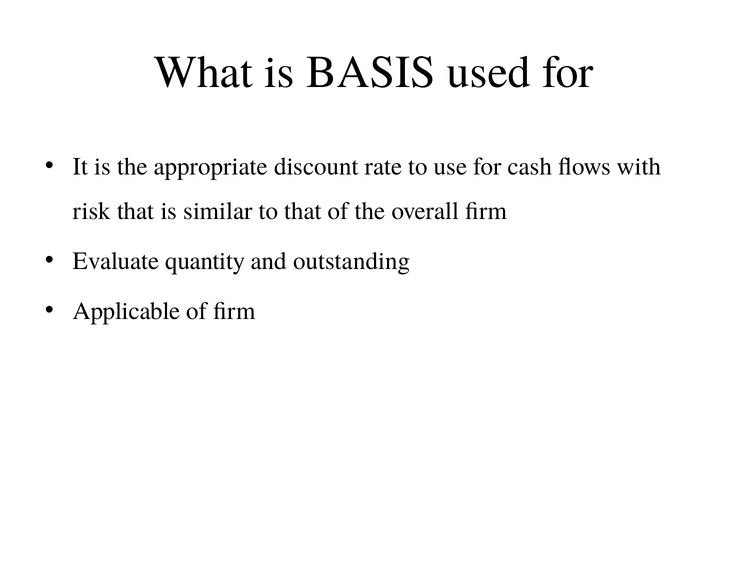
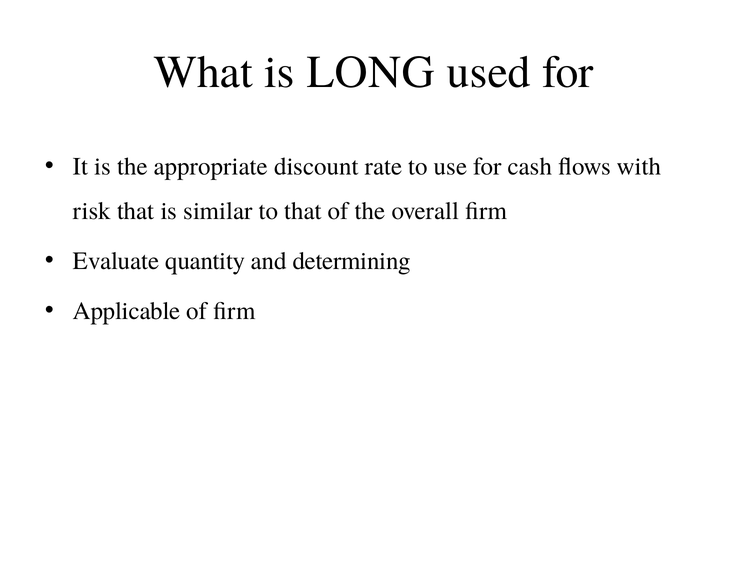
BASIS: BASIS -> LONG
outstanding: outstanding -> determining
